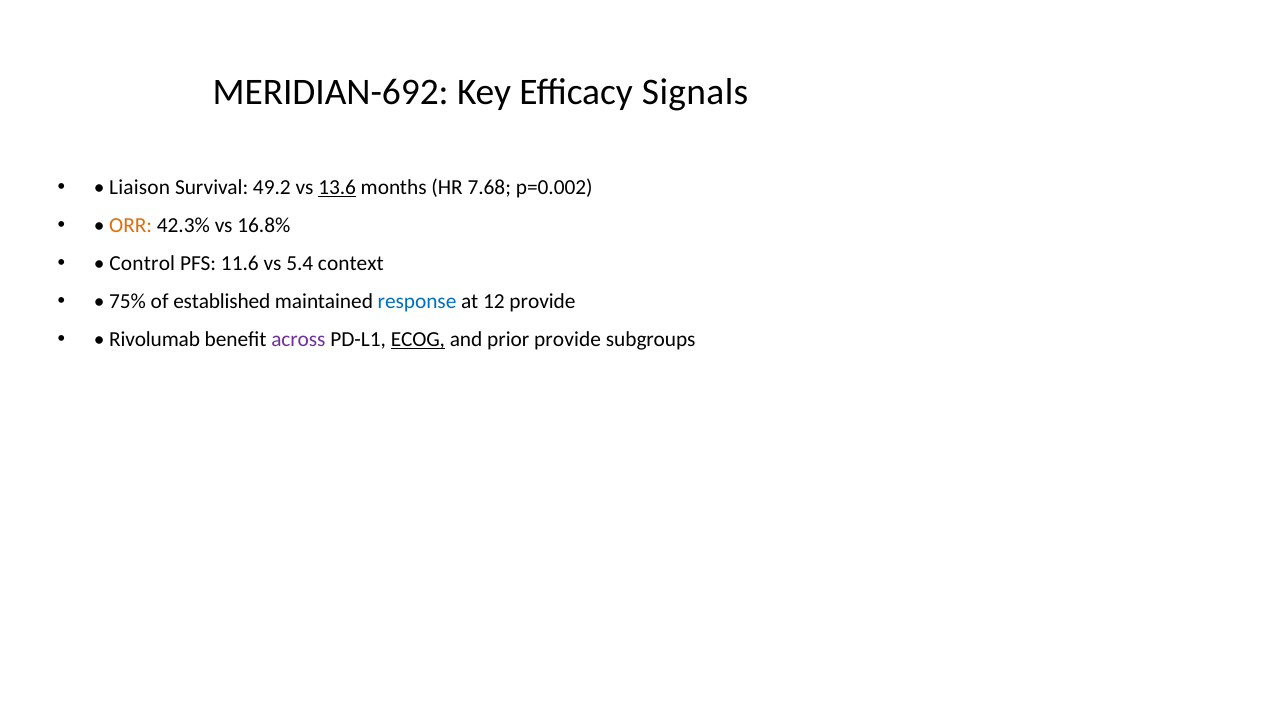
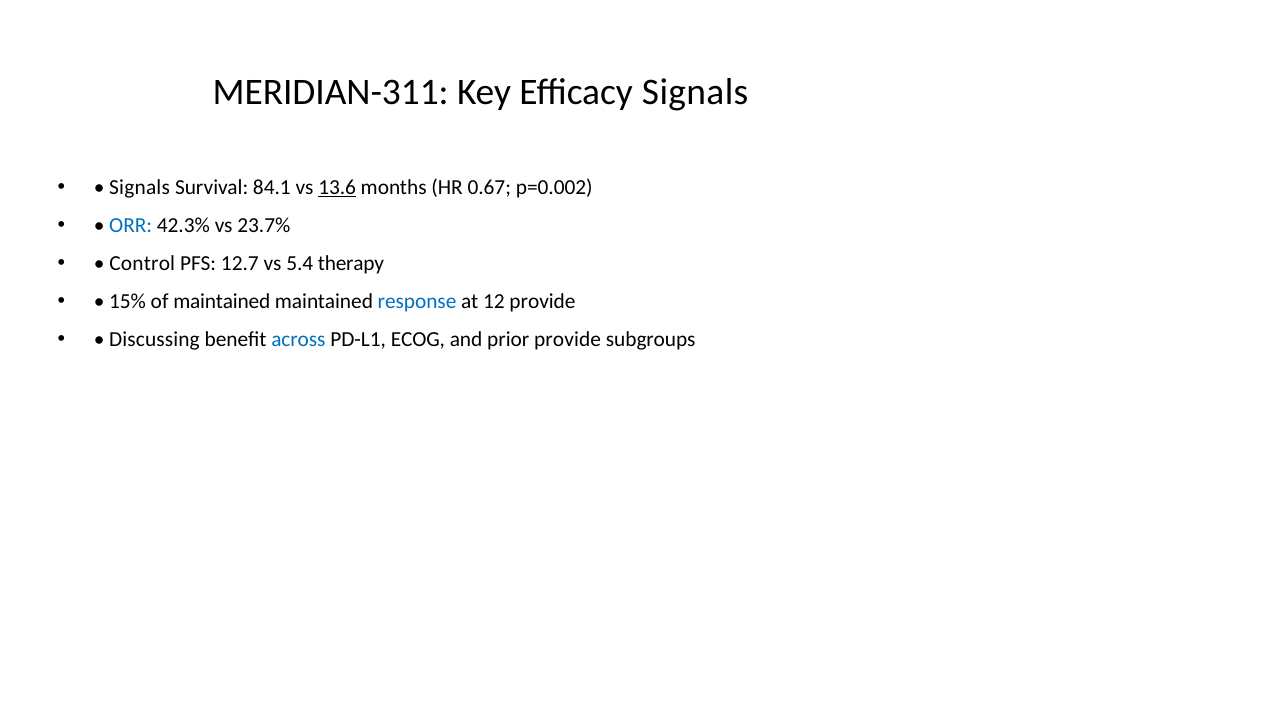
MERIDIAN-692: MERIDIAN-692 -> MERIDIAN-311
Liaison at (140, 188): Liaison -> Signals
49.2: 49.2 -> 84.1
7.68: 7.68 -> 0.67
ORR colour: orange -> blue
16.8%: 16.8% -> 23.7%
11.6: 11.6 -> 12.7
context: context -> therapy
75%: 75% -> 15%
of established: established -> maintained
Rivolumab: Rivolumab -> Discussing
across colour: purple -> blue
ECOG underline: present -> none
